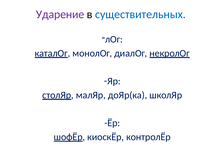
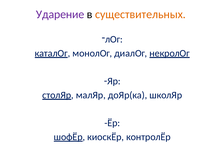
существительных colour: blue -> orange
